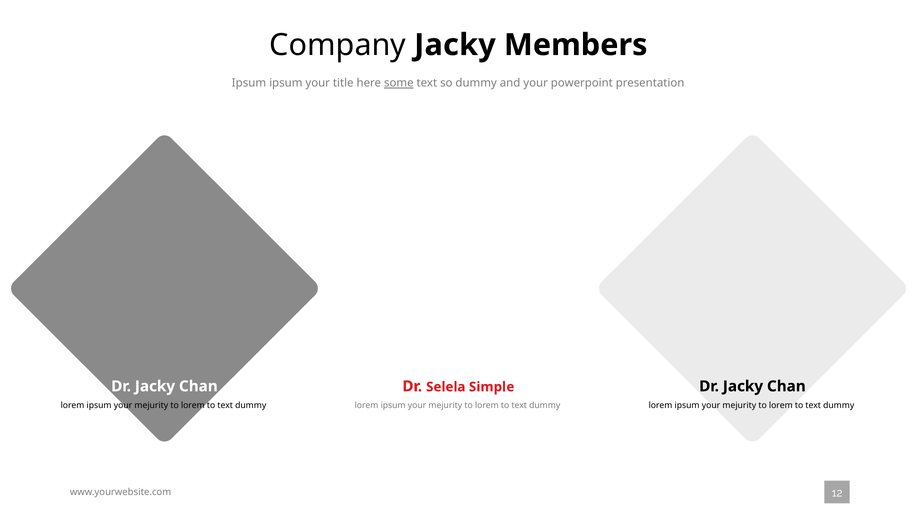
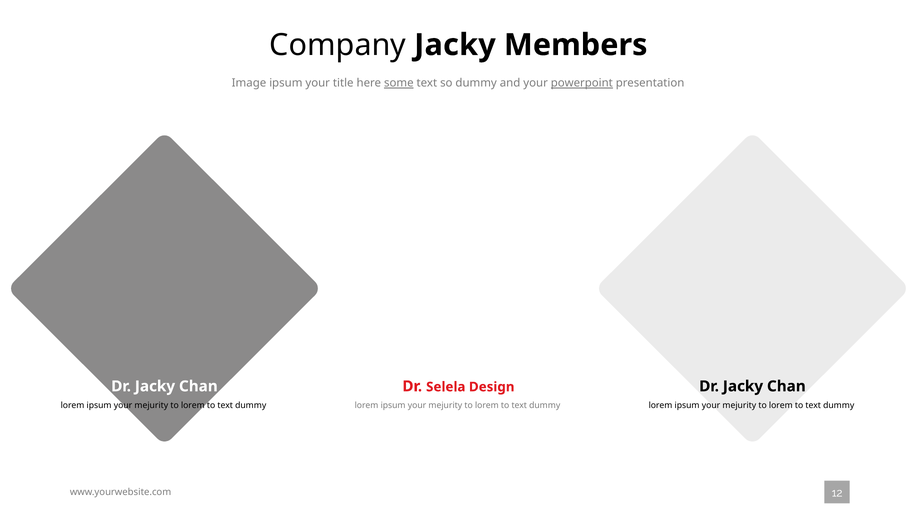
Ipsum at (249, 83): Ipsum -> Image
powerpoint underline: none -> present
Simple: Simple -> Design
